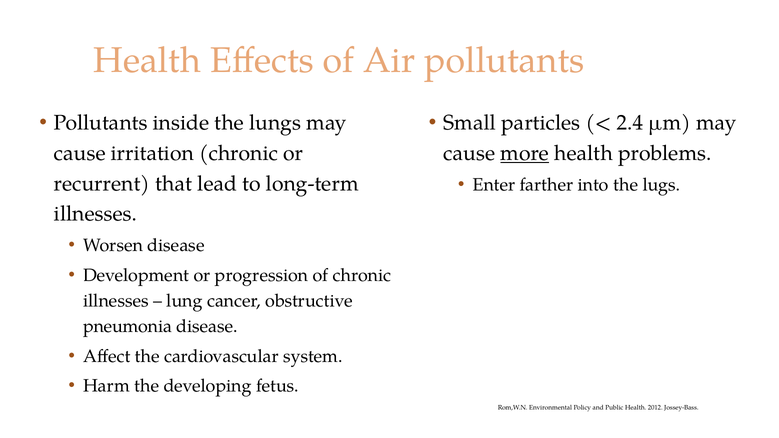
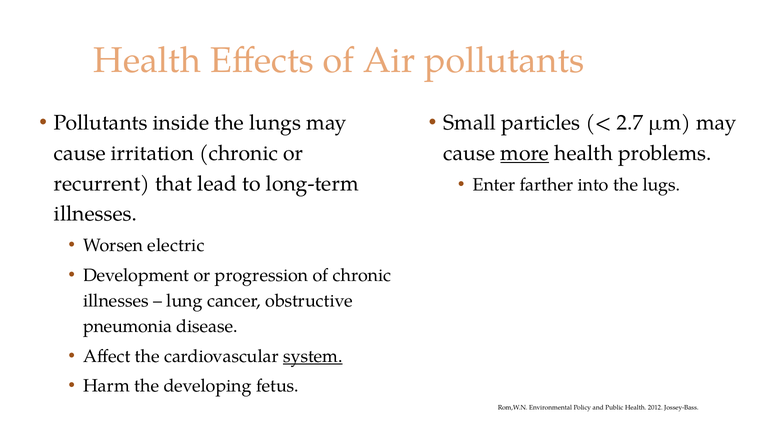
2.4: 2.4 -> 2.7
Worsen disease: disease -> electric
system underline: none -> present
